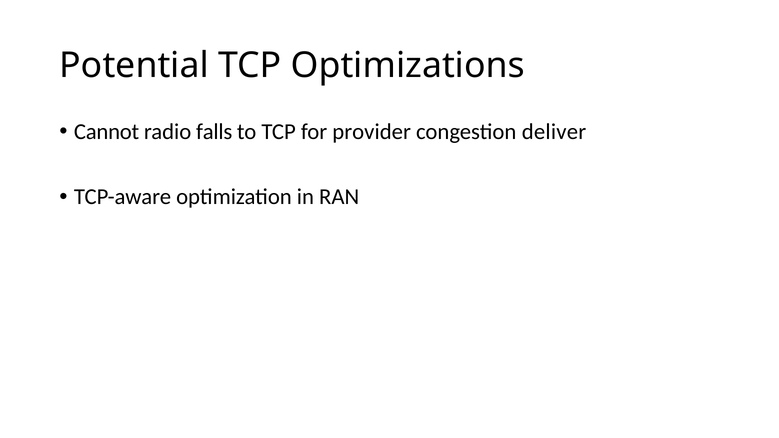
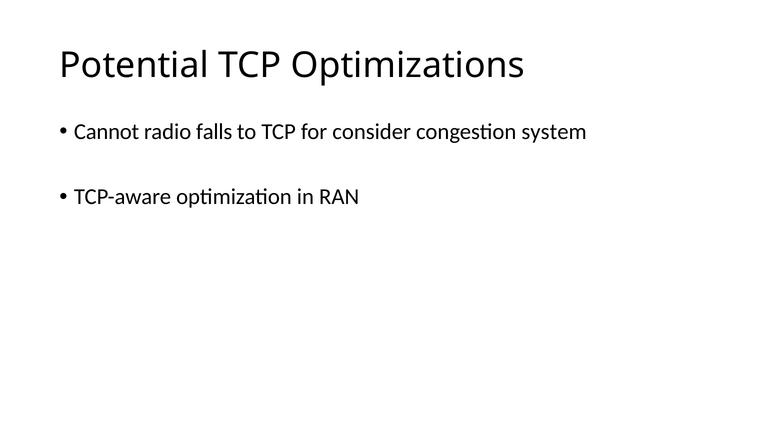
provider: provider -> consider
deliver: deliver -> system
